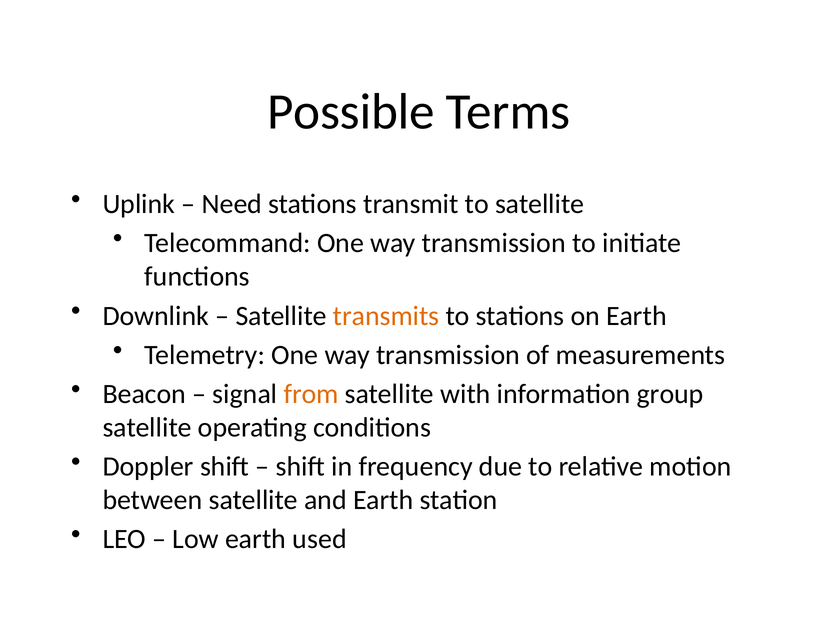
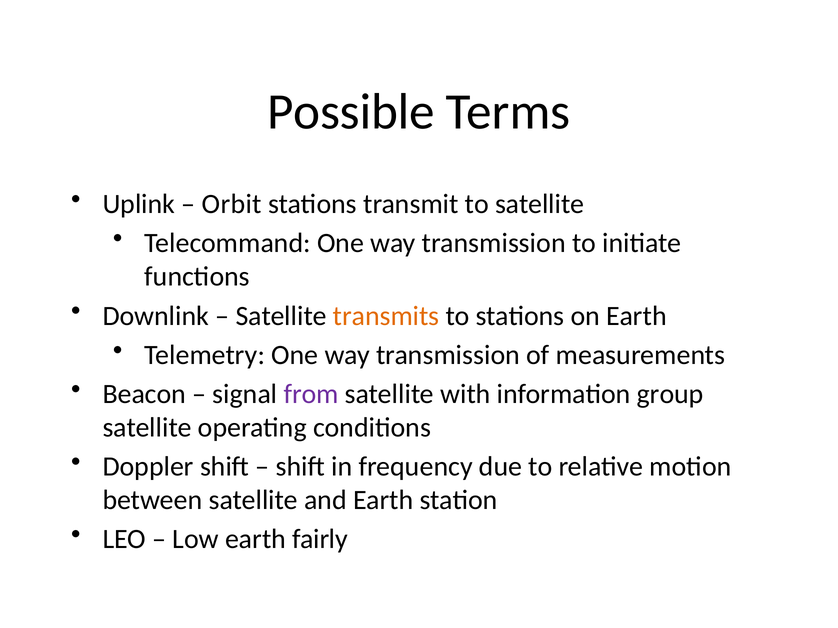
Need: Need -> Orbit
from colour: orange -> purple
used: used -> fairly
